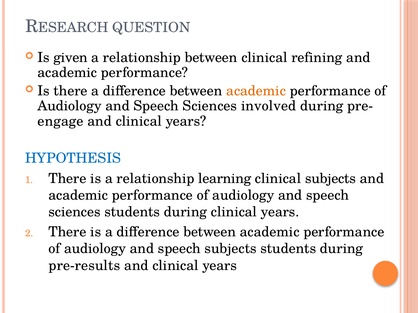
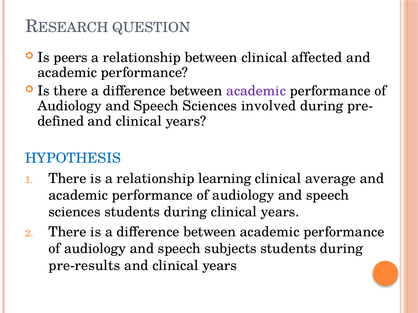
given: given -> peers
refining: refining -> affected
academic at (256, 91) colour: orange -> purple
engage: engage -> defined
clinical subjects: subjects -> average
